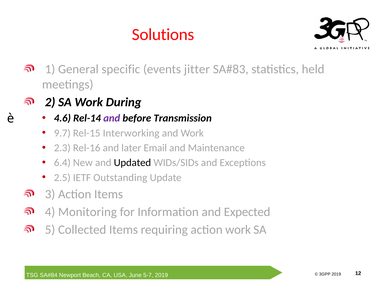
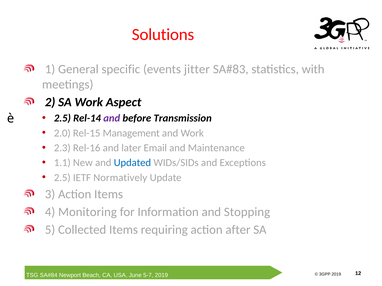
held: held -> with
During: During -> Aspect
4.6 at (62, 118): 4.6 -> 2.5
9.7: 9.7 -> 2.0
Interworking: Interworking -> Management
6.4: 6.4 -> 1.1
Updated colour: black -> blue
Outstanding: Outstanding -> Normatively
Expected: Expected -> Stopping
action work: work -> after
